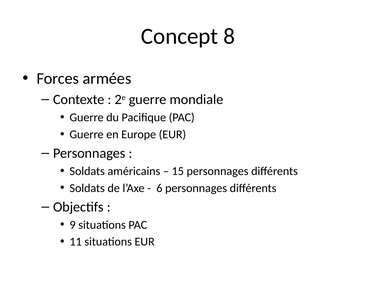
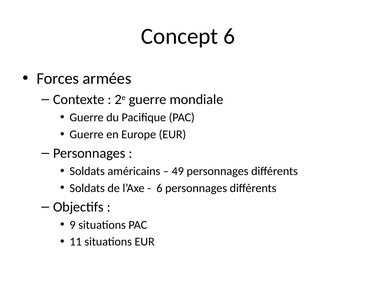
Concept 8: 8 -> 6
15: 15 -> 49
